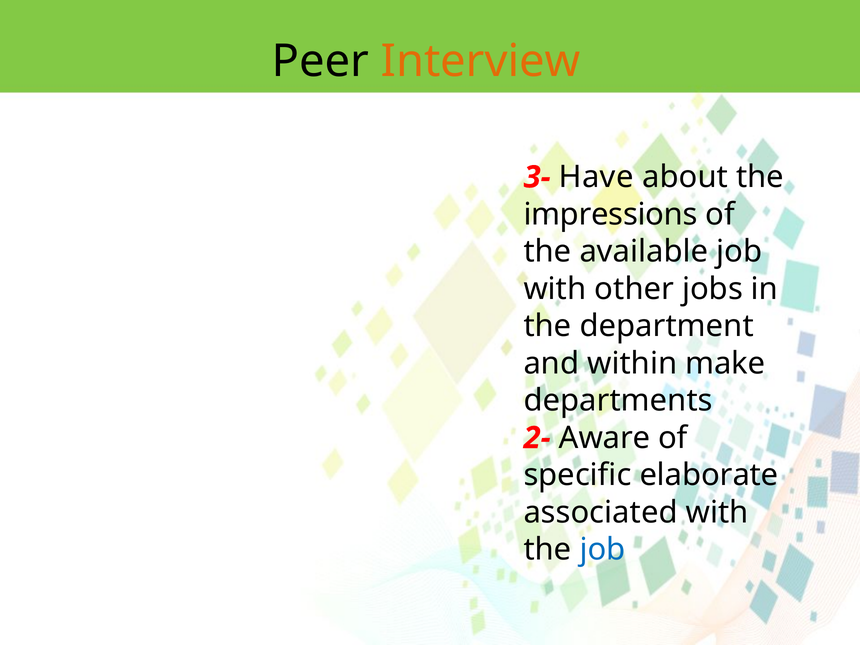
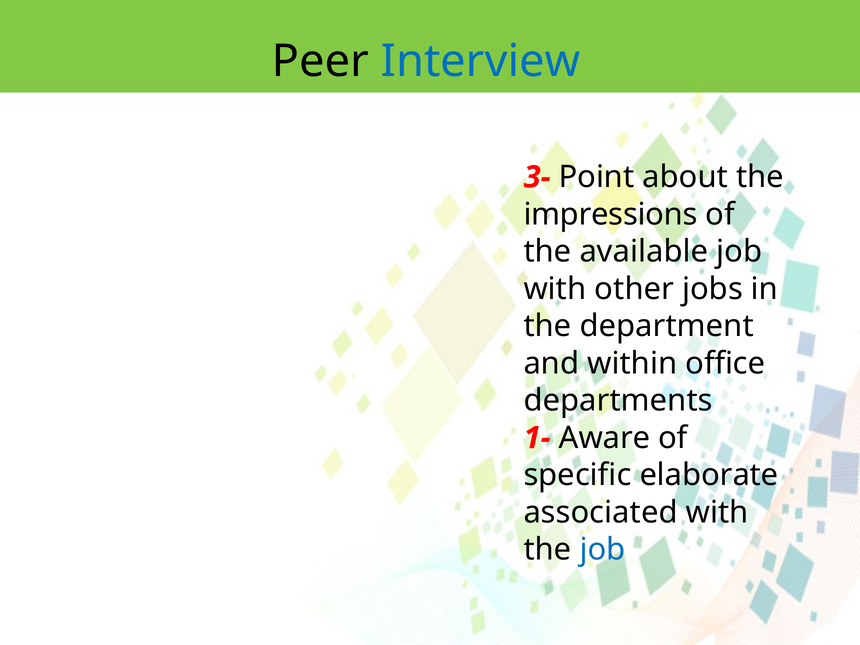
Interview colour: orange -> blue
Have: Have -> Point
make: make -> office
2-: 2- -> 1-
